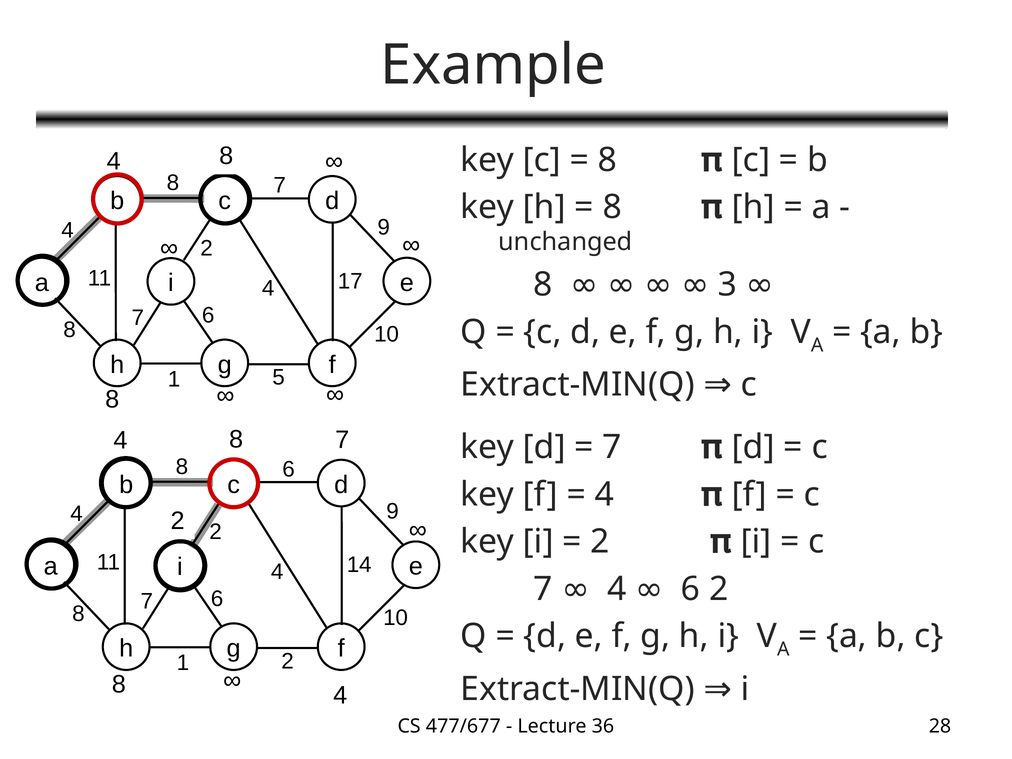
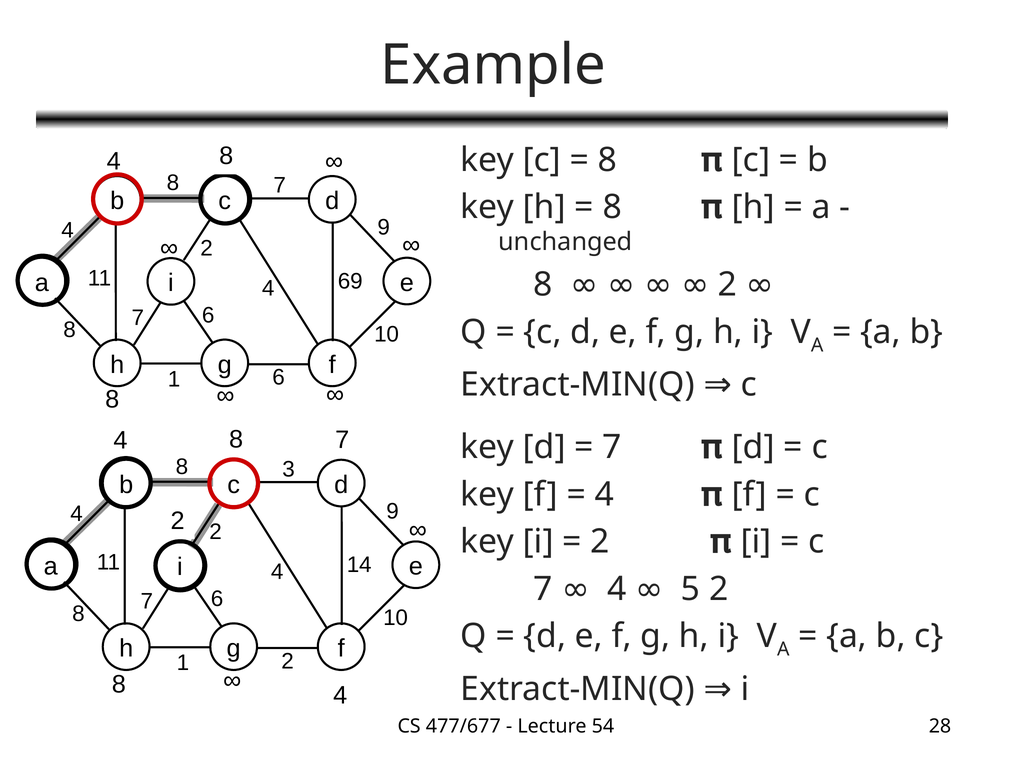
8 3: 3 -> 2
17: 17 -> 69
1 5: 5 -> 6
8 6: 6 -> 3
4 6: 6 -> 5
36: 36 -> 54
